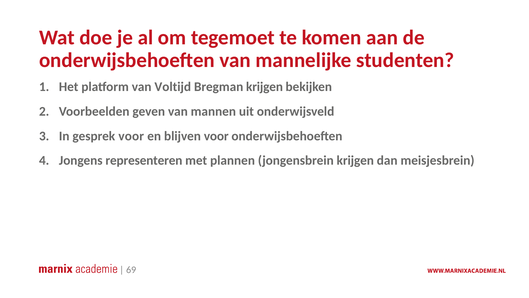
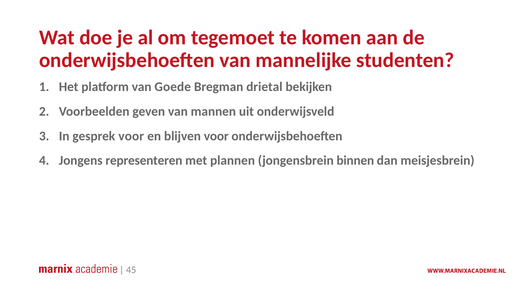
Voltijd: Voltijd -> Goede
Bregman krijgen: krijgen -> drietal
jongensbrein krijgen: krijgen -> binnen
69: 69 -> 45
